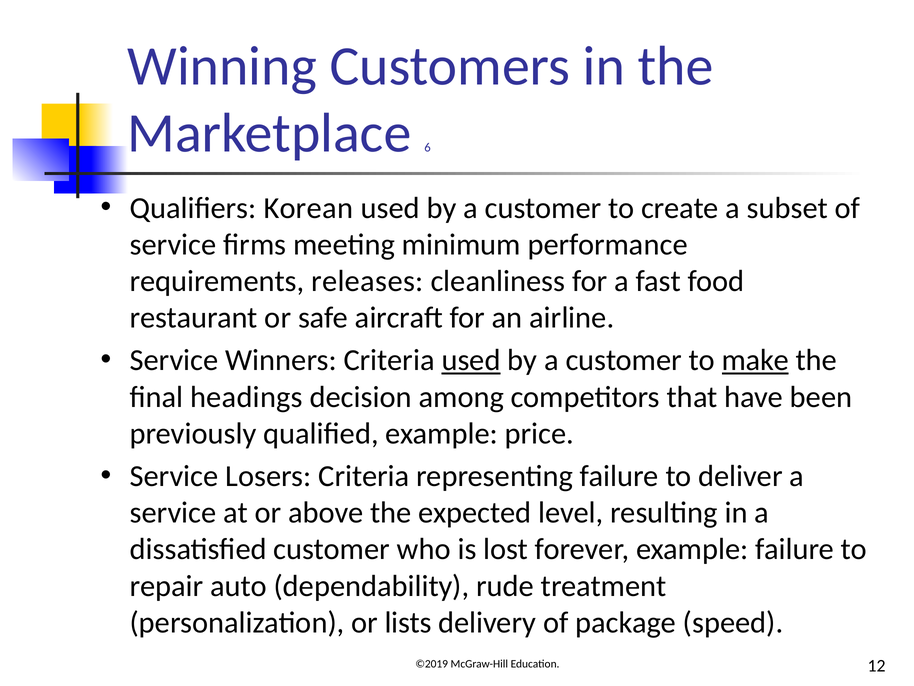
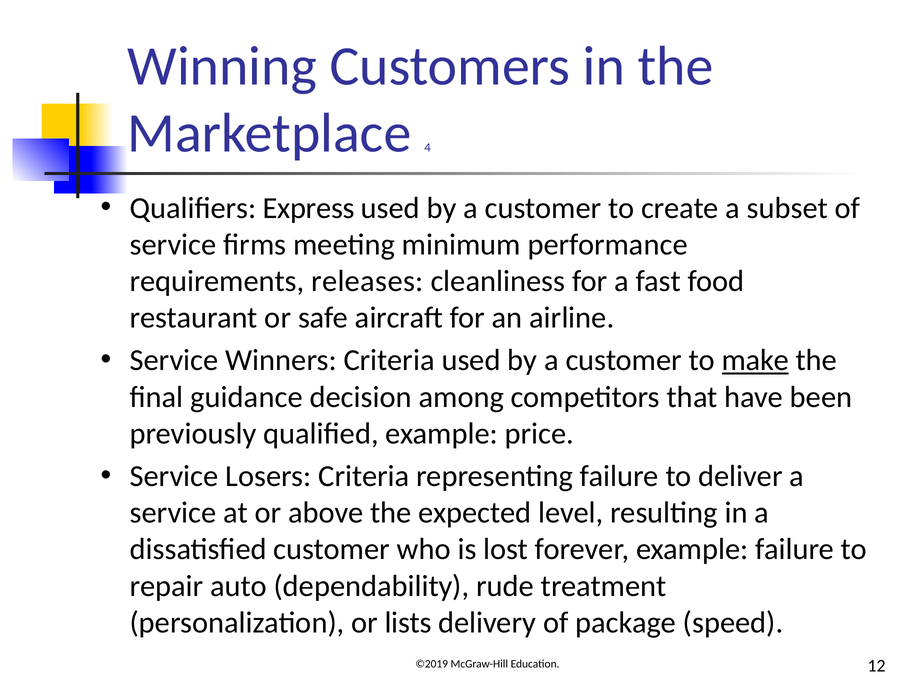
6: 6 -> 4
Korean: Korean -> Express
used at (471, 360) underline: present -> none
headings: headings -> guidance
